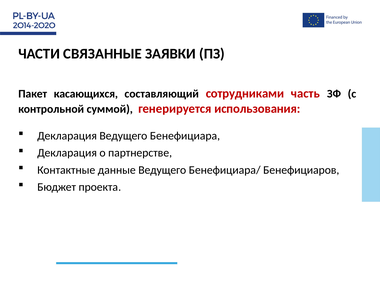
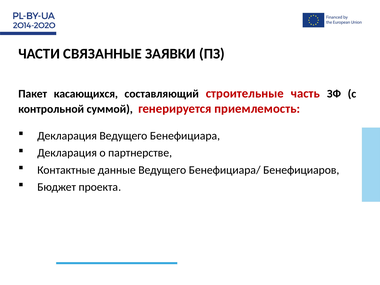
сотрудниками: сотрудниками -> строительные
использования: использования -> приемлемость
